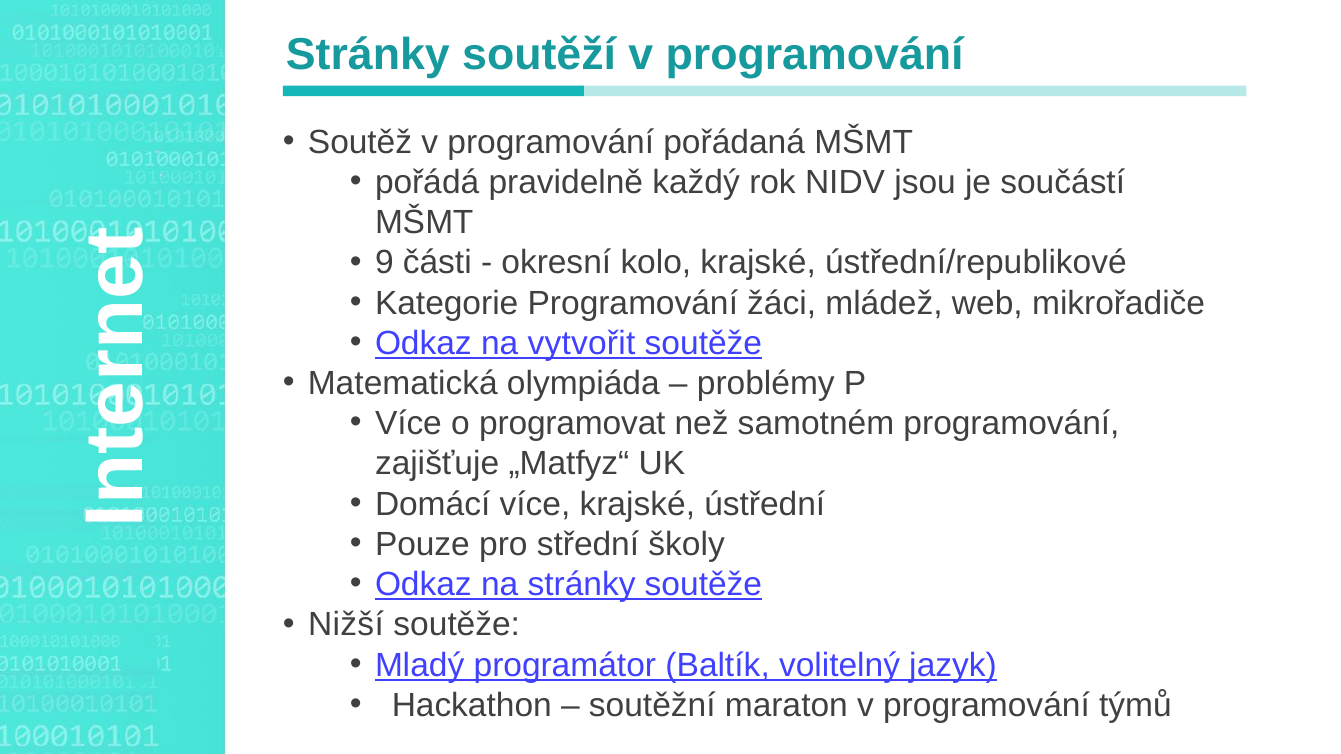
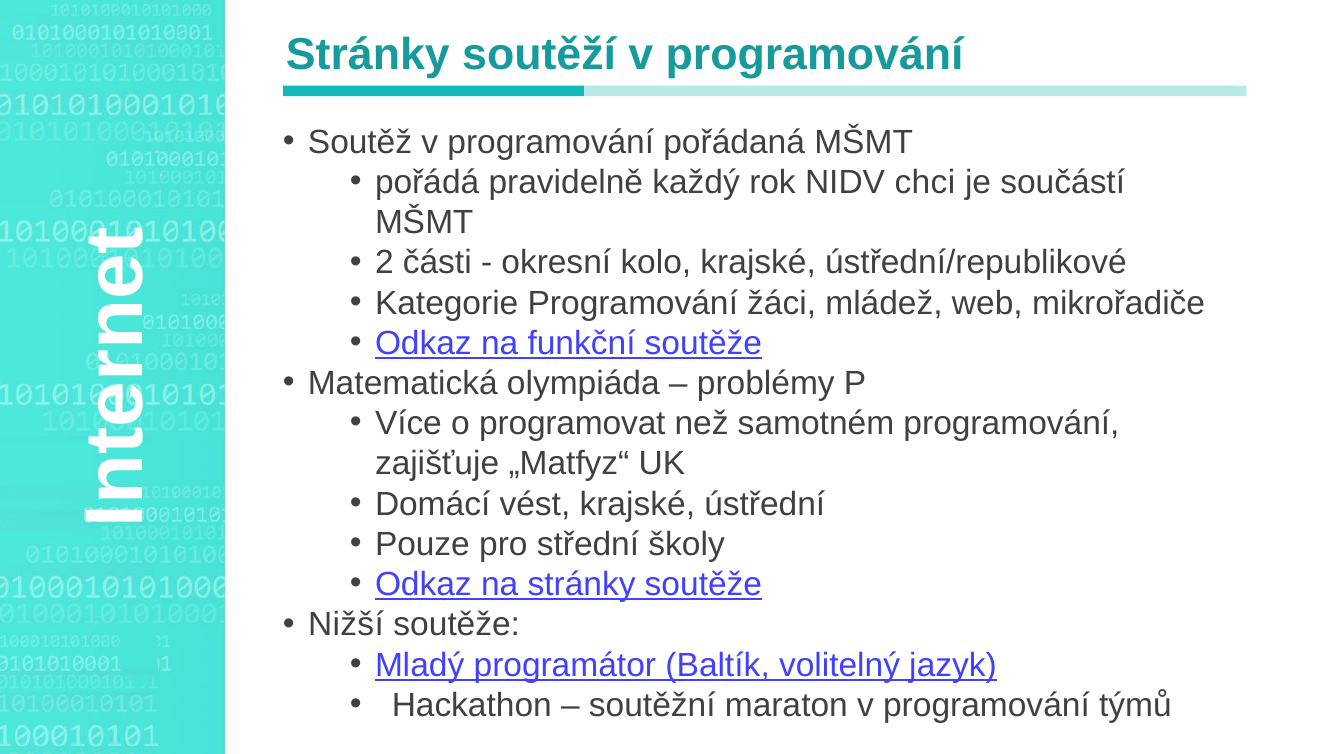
jsou: jsou -> chci
9: 9 -> 2
vytvořit: vytvořit -> funkční
Domácí více: více -> vést
